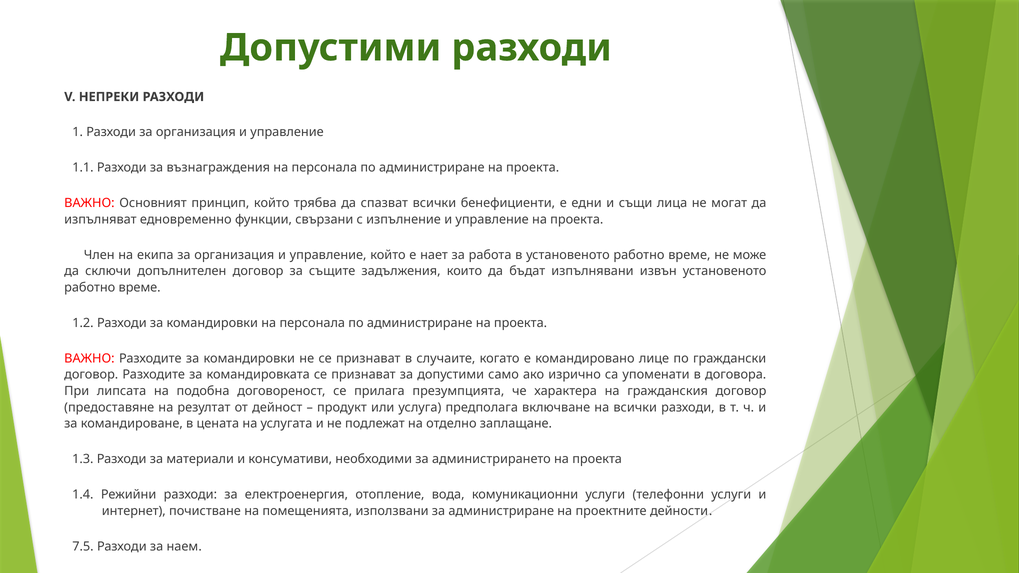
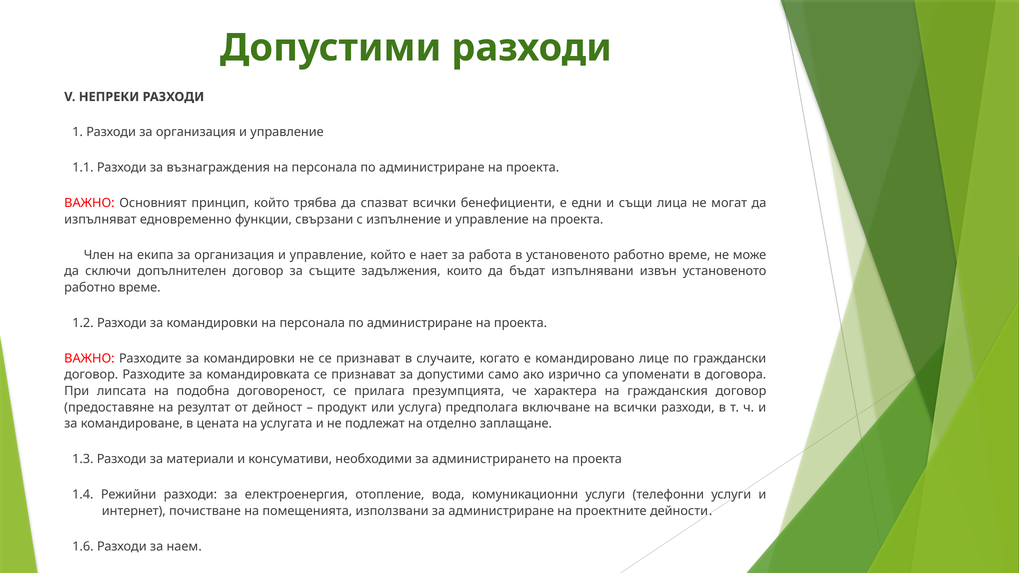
7.5: 7.5 -> 1.6
